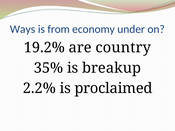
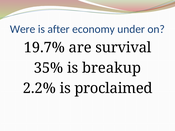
Ways: Ways -> Were
from: from -> after
19.2%: 19.2% -> 19.7%
country: country -> survival
